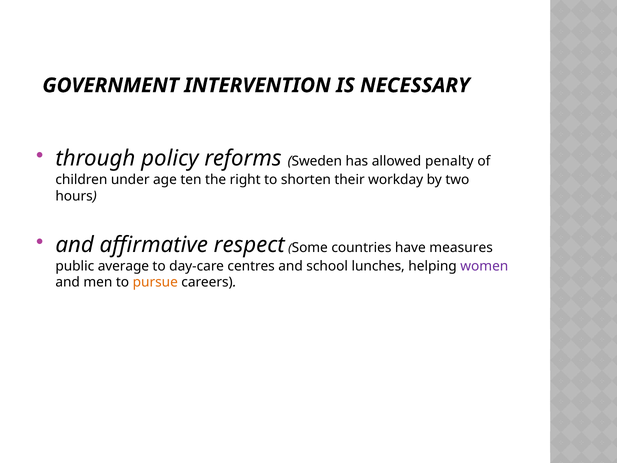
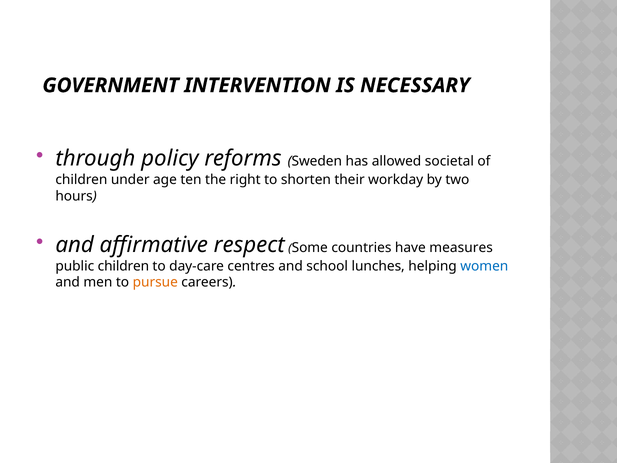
penalty: penalty -> societal
public average: average -> children
women colour: purple -> blue
